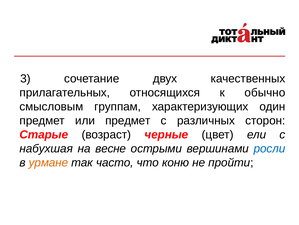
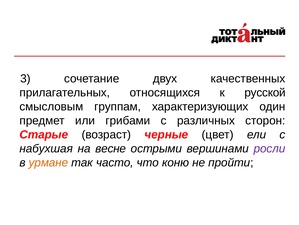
обычно: обычно -> русской
или предмет: предмет -> грибами
росли colour: blue -> purple
